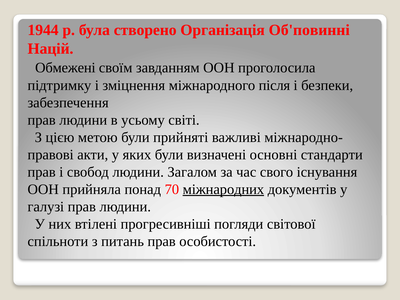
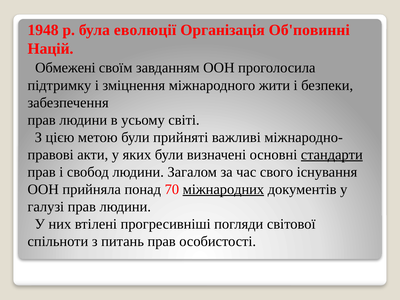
1944: 1944 -> 1948
створено: створено -> еволюції
після: після -> жити
стандарти underline: none -> present
